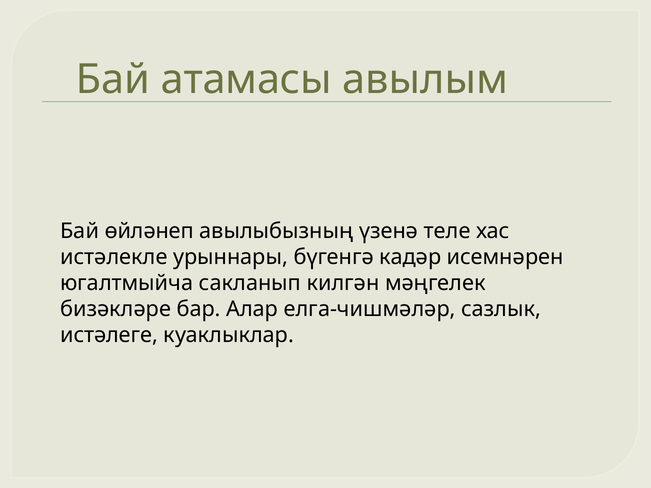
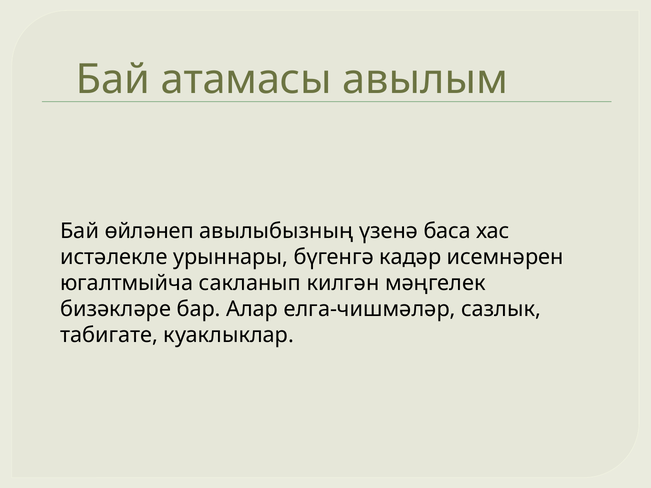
теле: теле -> баса
истәлеге: истәлеге -> табигате
